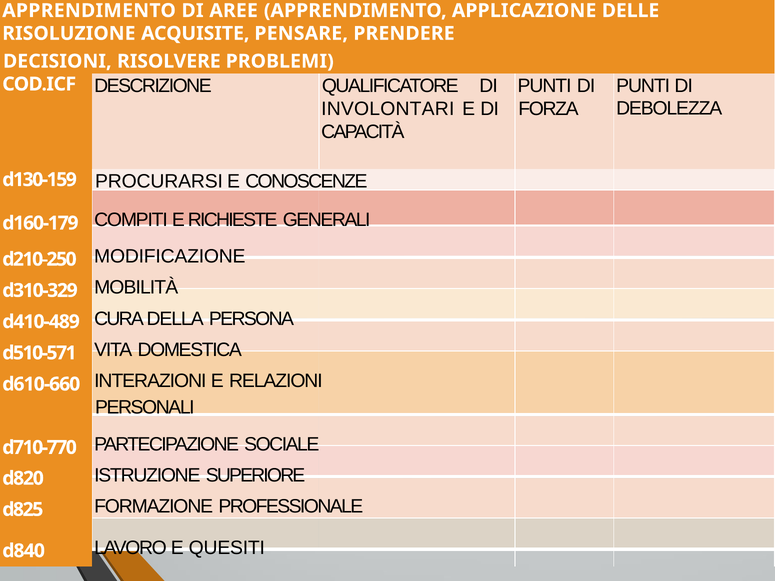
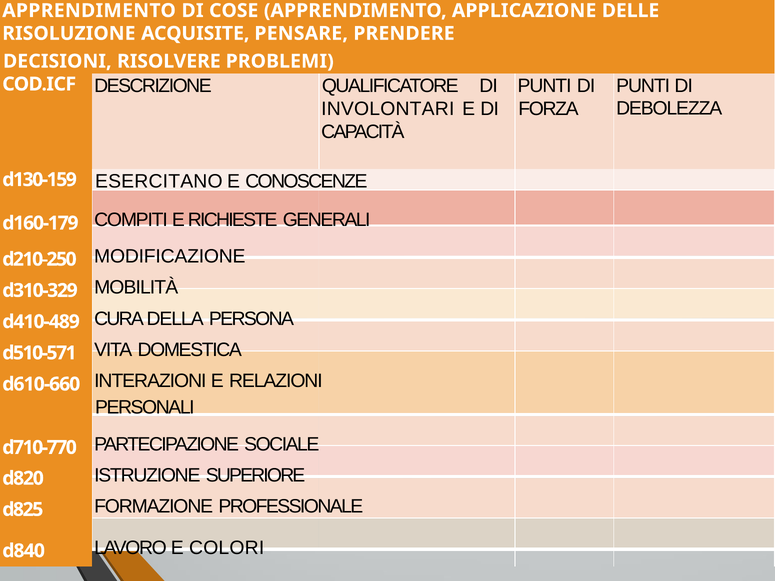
AREE: AREE -> COSE
PROCURARSI: PROCURARSI -> ESERCITANO
QUESITI: QUESITI -> COLORI
